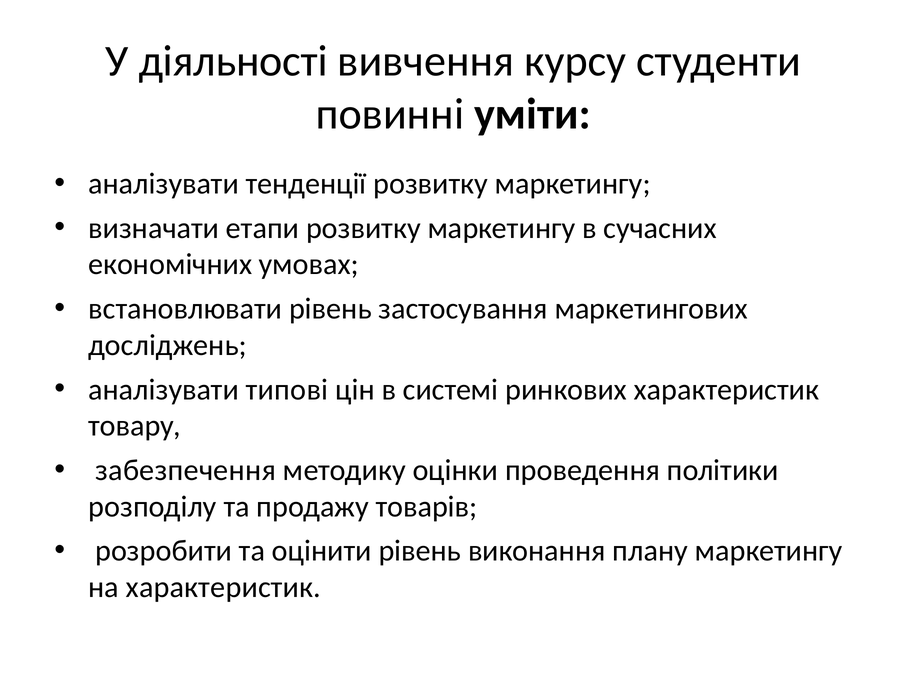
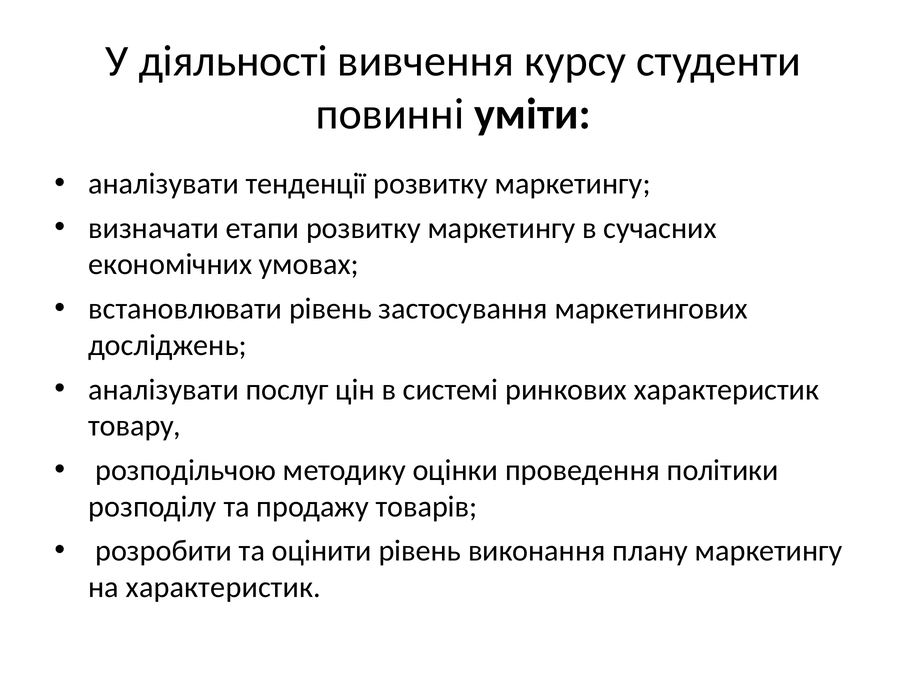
типові: типові -> послуг
забезпечення: забезпечення -> розподільчою
